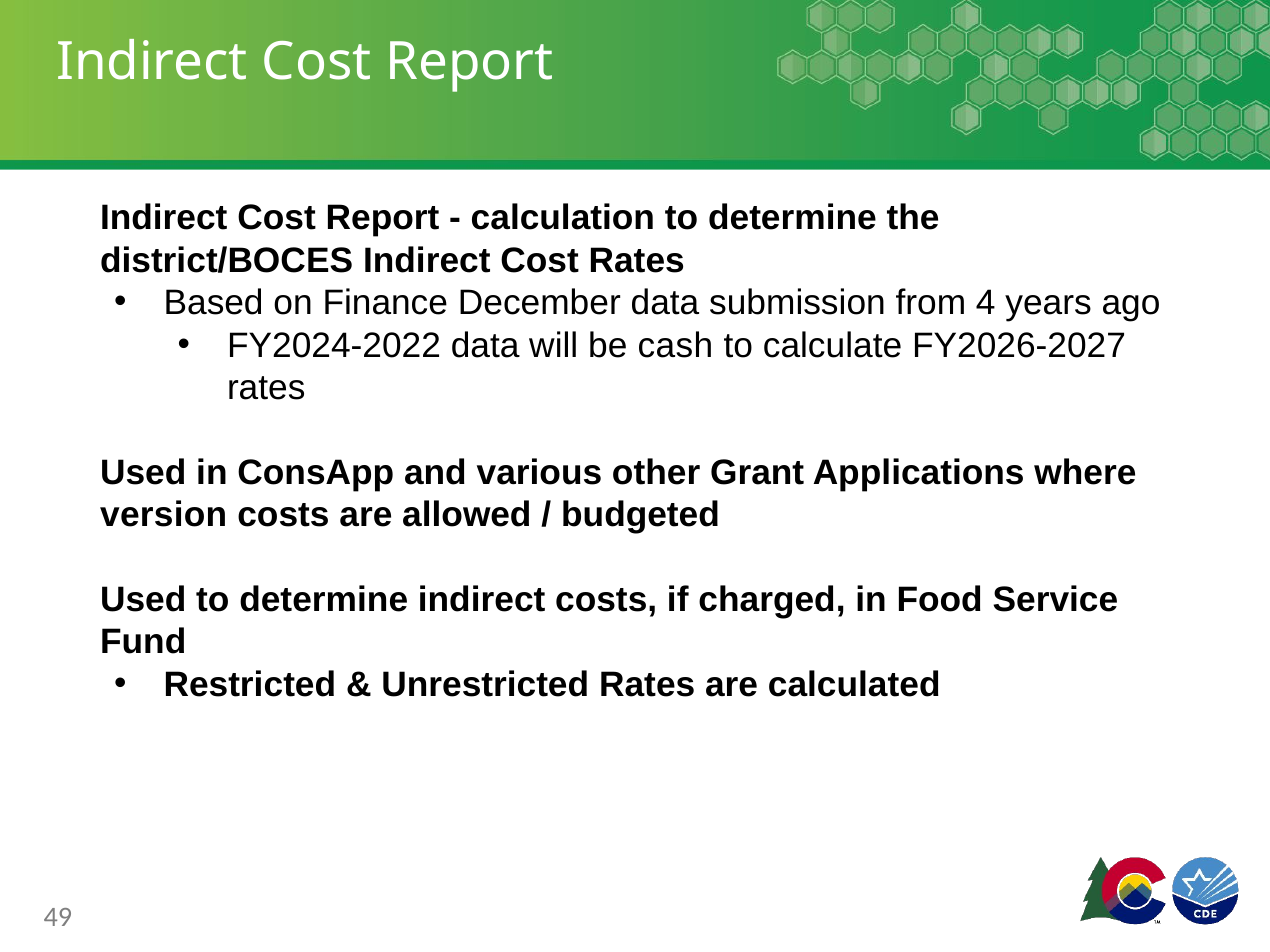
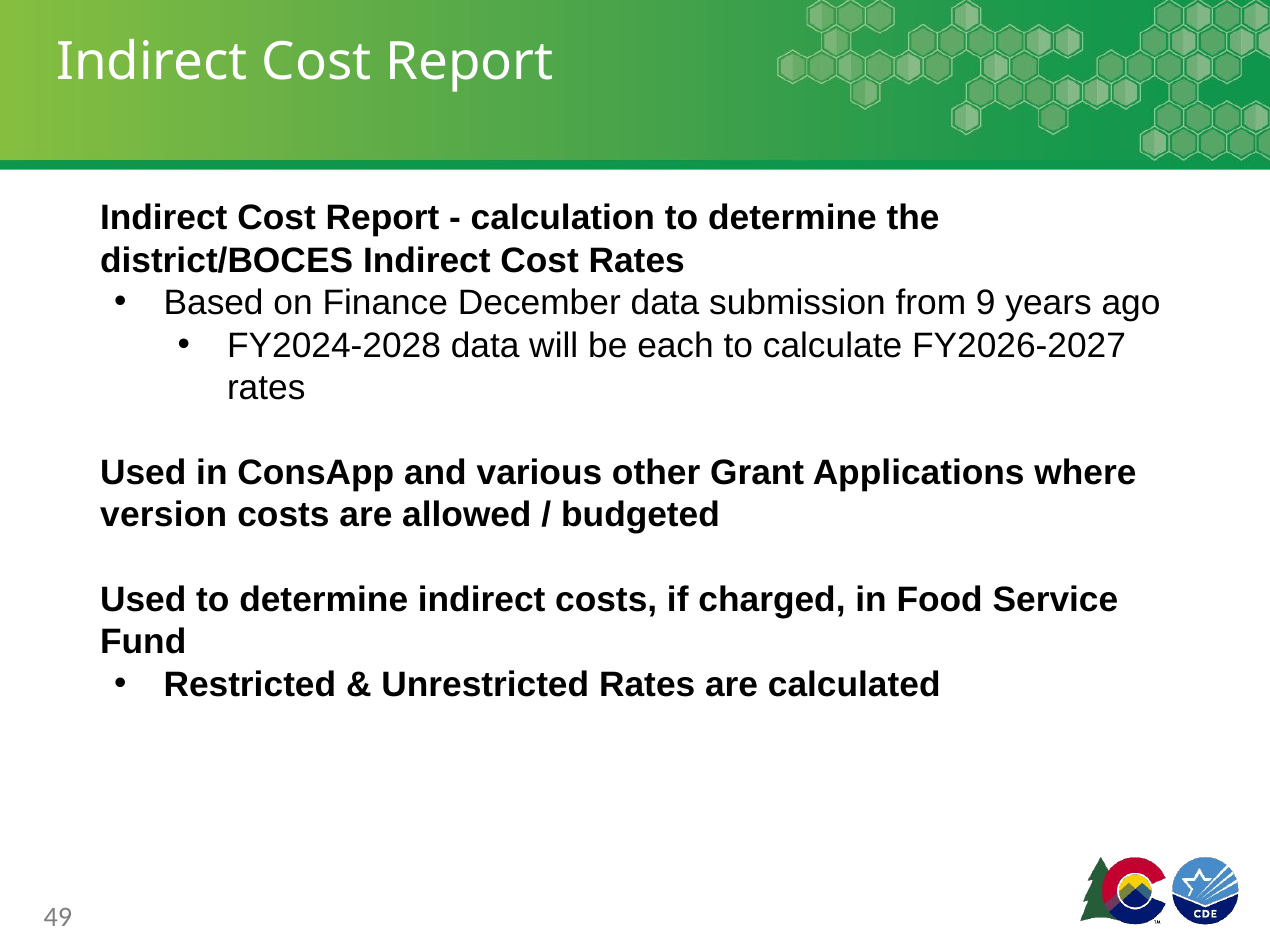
4: 4 -> 9
FY2024-2022: FY2024-2022 -> FY2024-2028
cash: cash -> each
